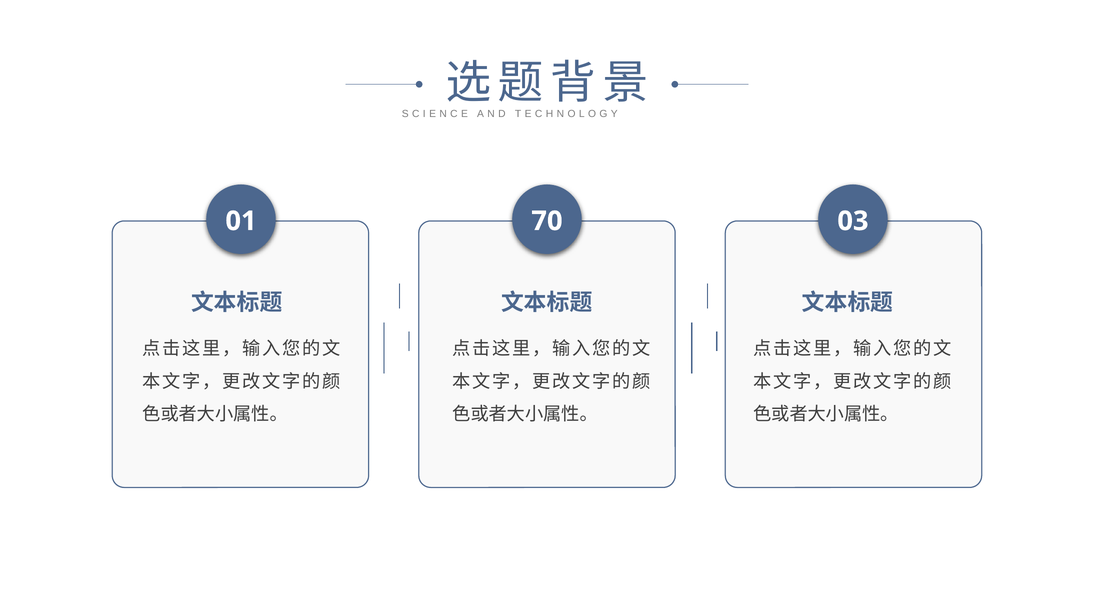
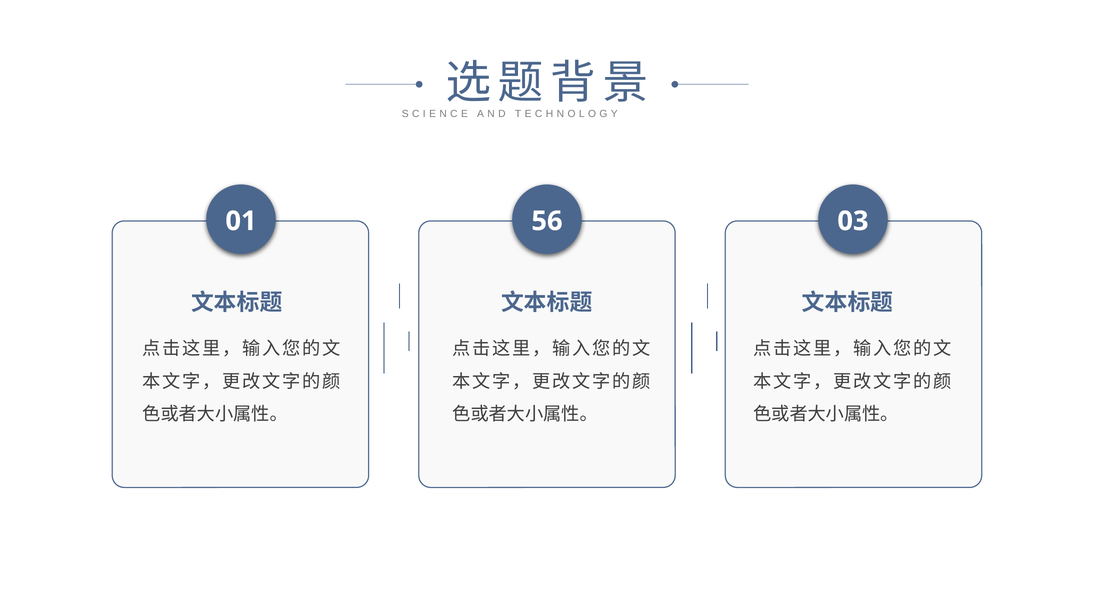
70: 70 -> 56
